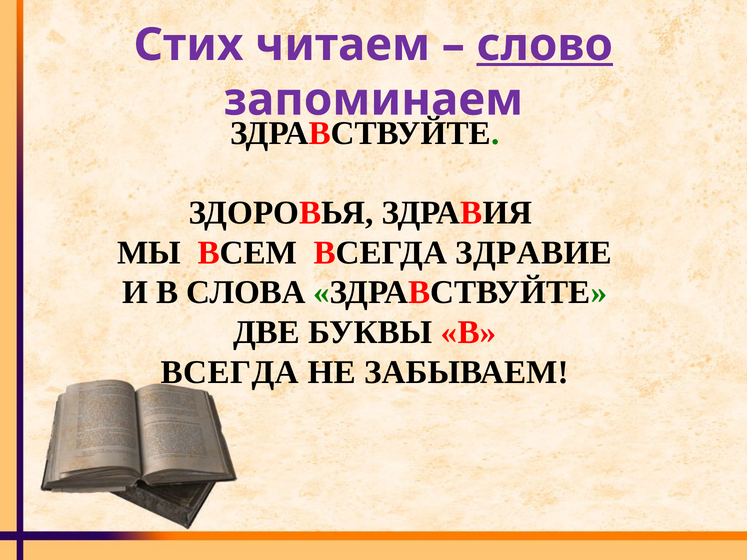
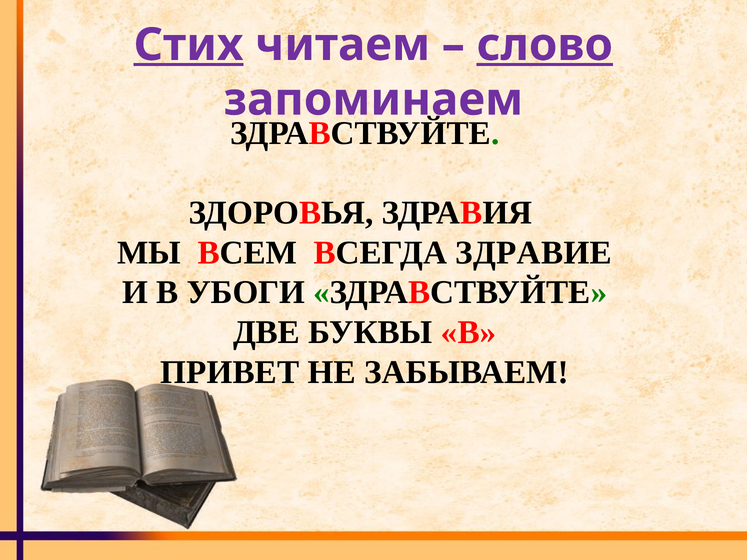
Стих underline: none -> present
СЛОВА: СЛОВА -> УБОГИ
ВСЕГДА at (230, 372): ВСЕГДА -> ПРИВЕТ
